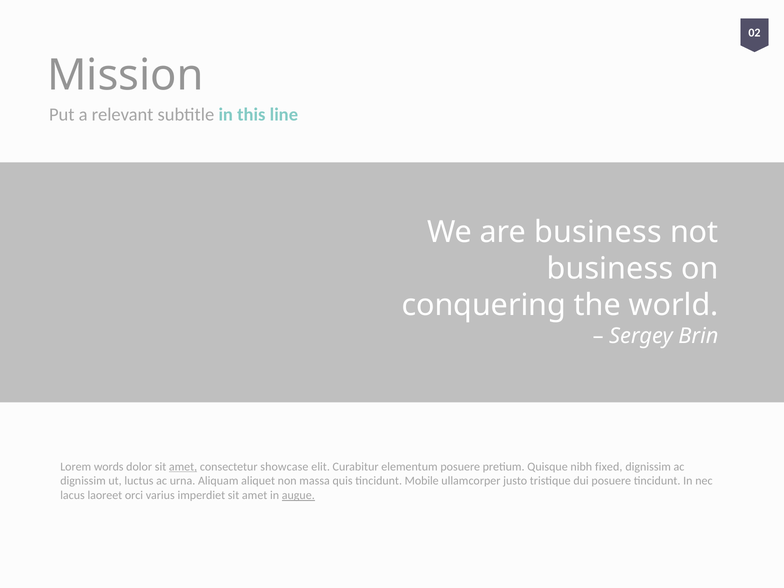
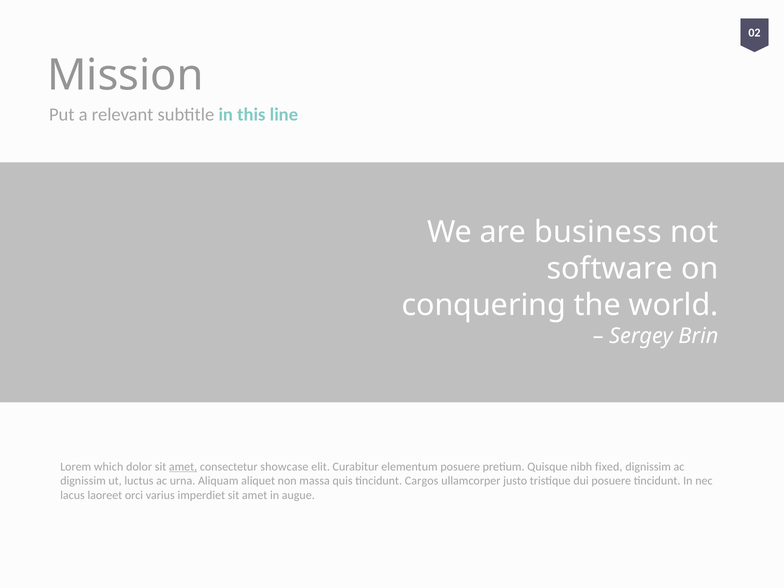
business at (610, 269): business -> software
words: words -> which
Mobile: Mobile -> Cargos
augue underline: present -> none
